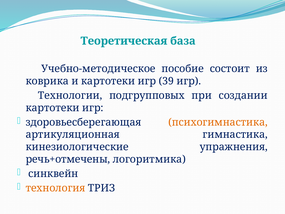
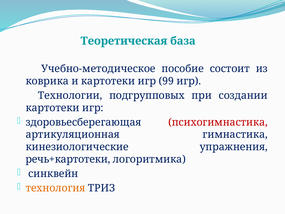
39: 39 -> 99
психогимнастика colour: orange -> red
речь+отмечены: речь+отмечены -> речь+картотеки
